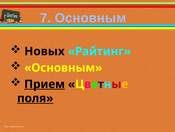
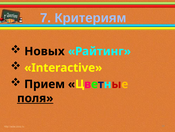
7 Основным: Основным -> Критериям
Основным at (63, 67): Основным -> Interactive
Прием underline: present -> none
